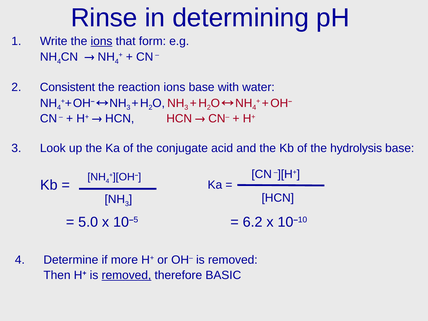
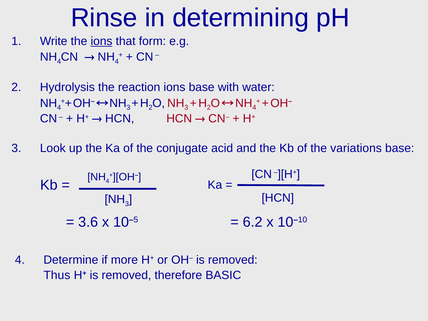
Consistent: Consistent -> Hydrolysis
hydrolysis: hydrolysis -> variations
5.0: 5.0 -> 3.6
Then: Then -> Thus
removed at (126, 275) underline: present -> none
